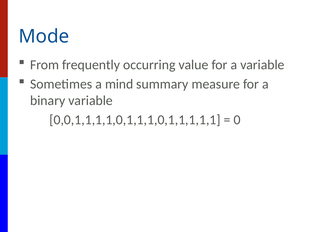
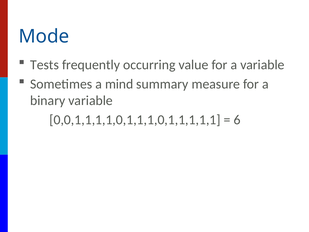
From: From -> Tests
0: 0 -> 6
